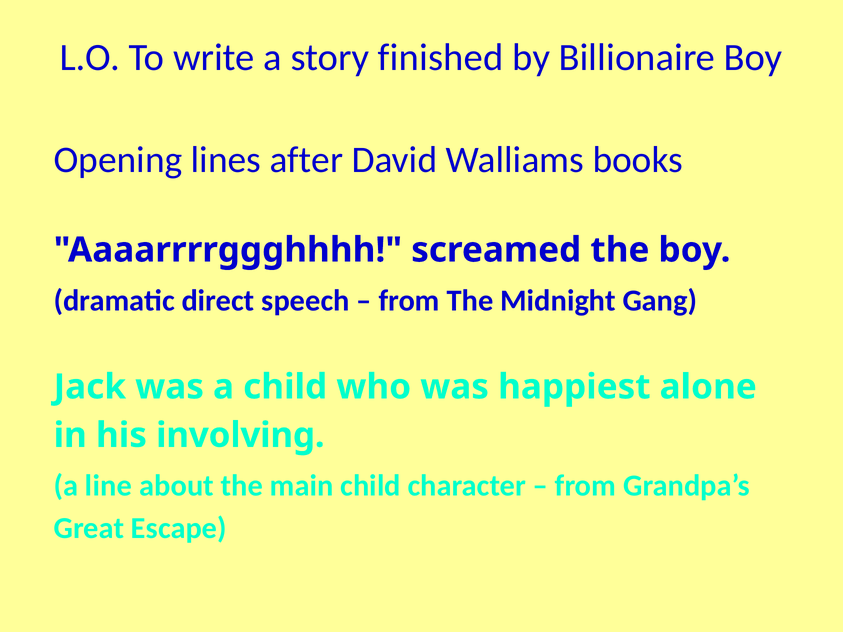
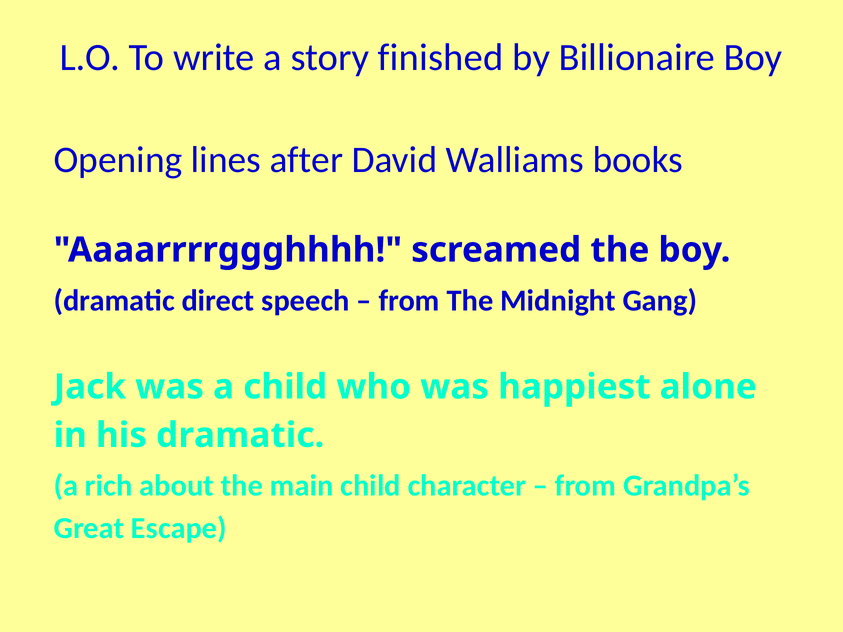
his involving: involving -> dramatic
line: line -> rich
